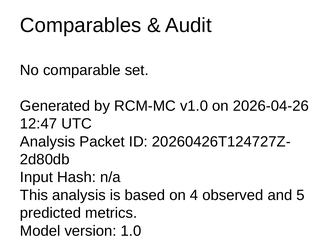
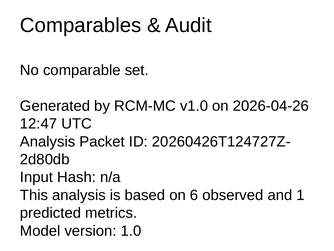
4: 4 -> 6
5: 5 -> 1
